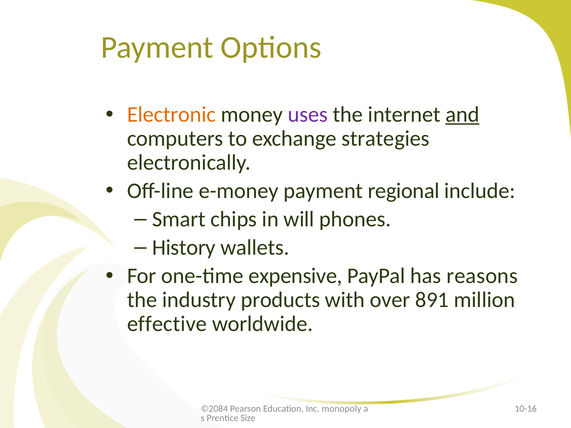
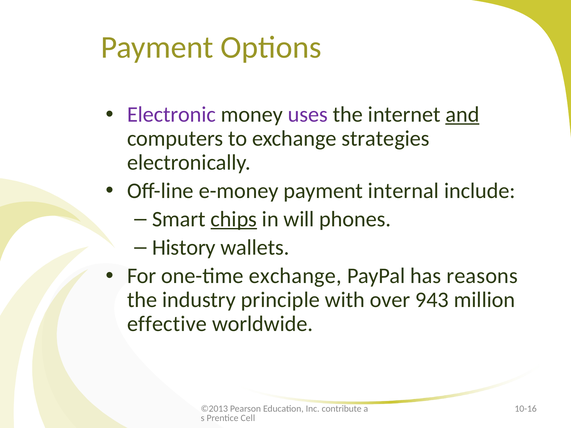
Electronic colour: orange -> purple
regional: regional -> internal
chips underline: none -> present
one-time expensive: expensive -> exchange
products: products -> principle
891: 891 -> 943
©2084: ©2084 -> ©2013
monopoly: monopoly -> contribute
Size: Size -> Cell
